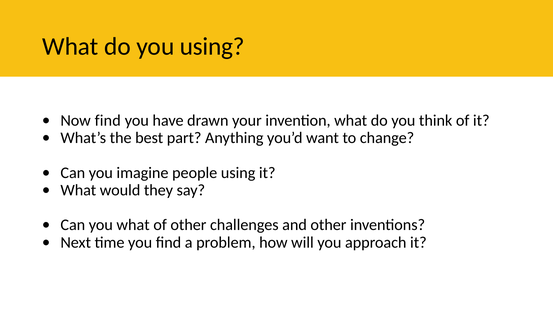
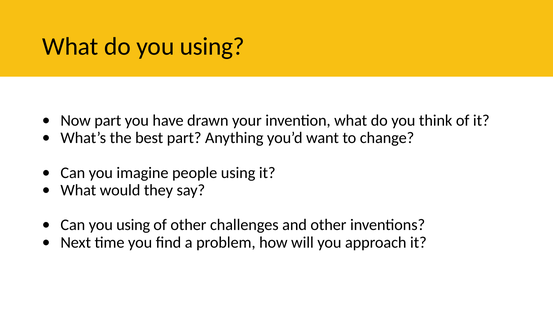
Now find: find -> part
Can you what: what -> using
